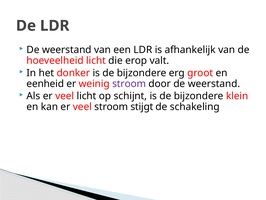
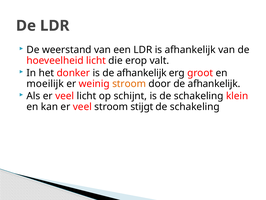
donker is de bijzondere: bijzondere -> afhankelijk
eenheid: eenheid -> moeilijk
stroom at (129, 84) colour: purple -> orange
door de weerstand: weerstand -> afhankelijk
schijnt is de bijzondere: bijzondere -> schakeling
